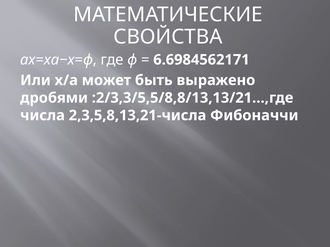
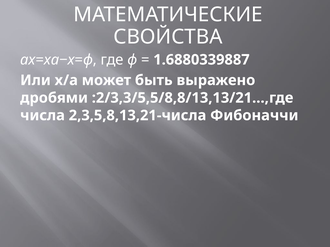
6.6984562171: 6.6984562171 -> 1.6880339887
